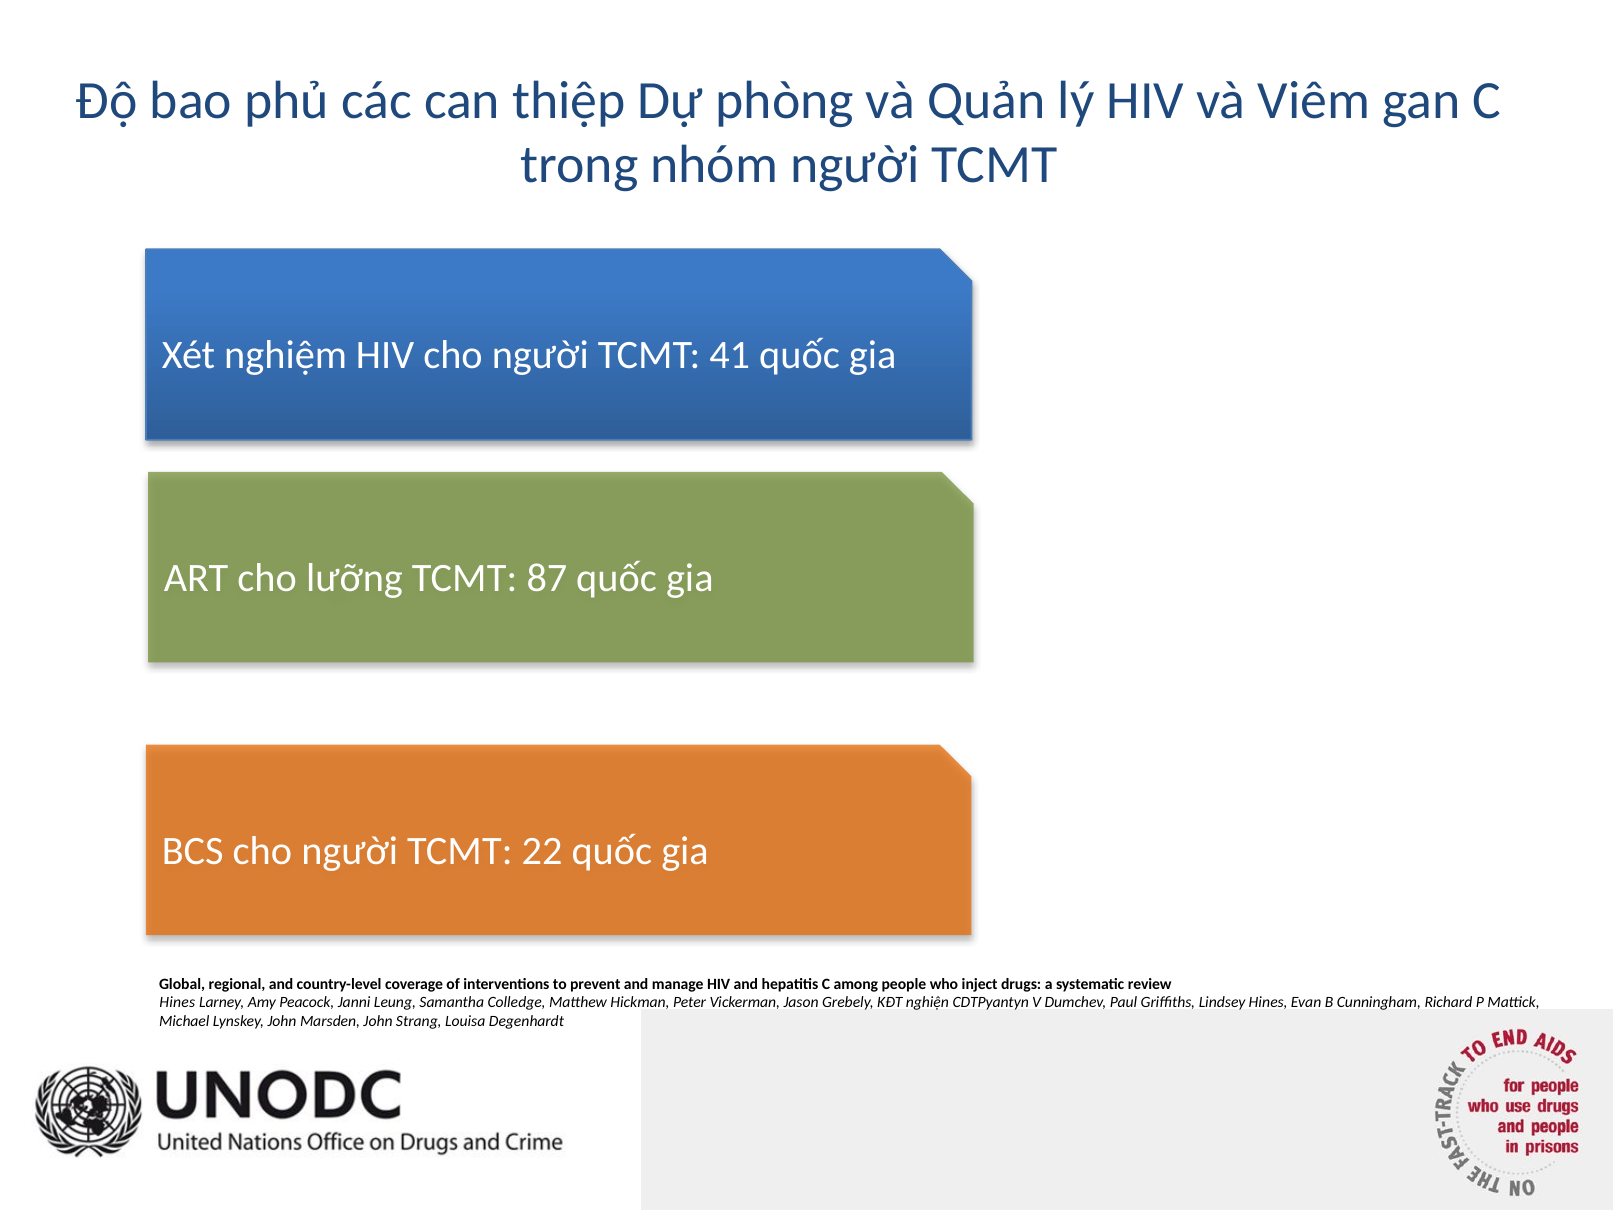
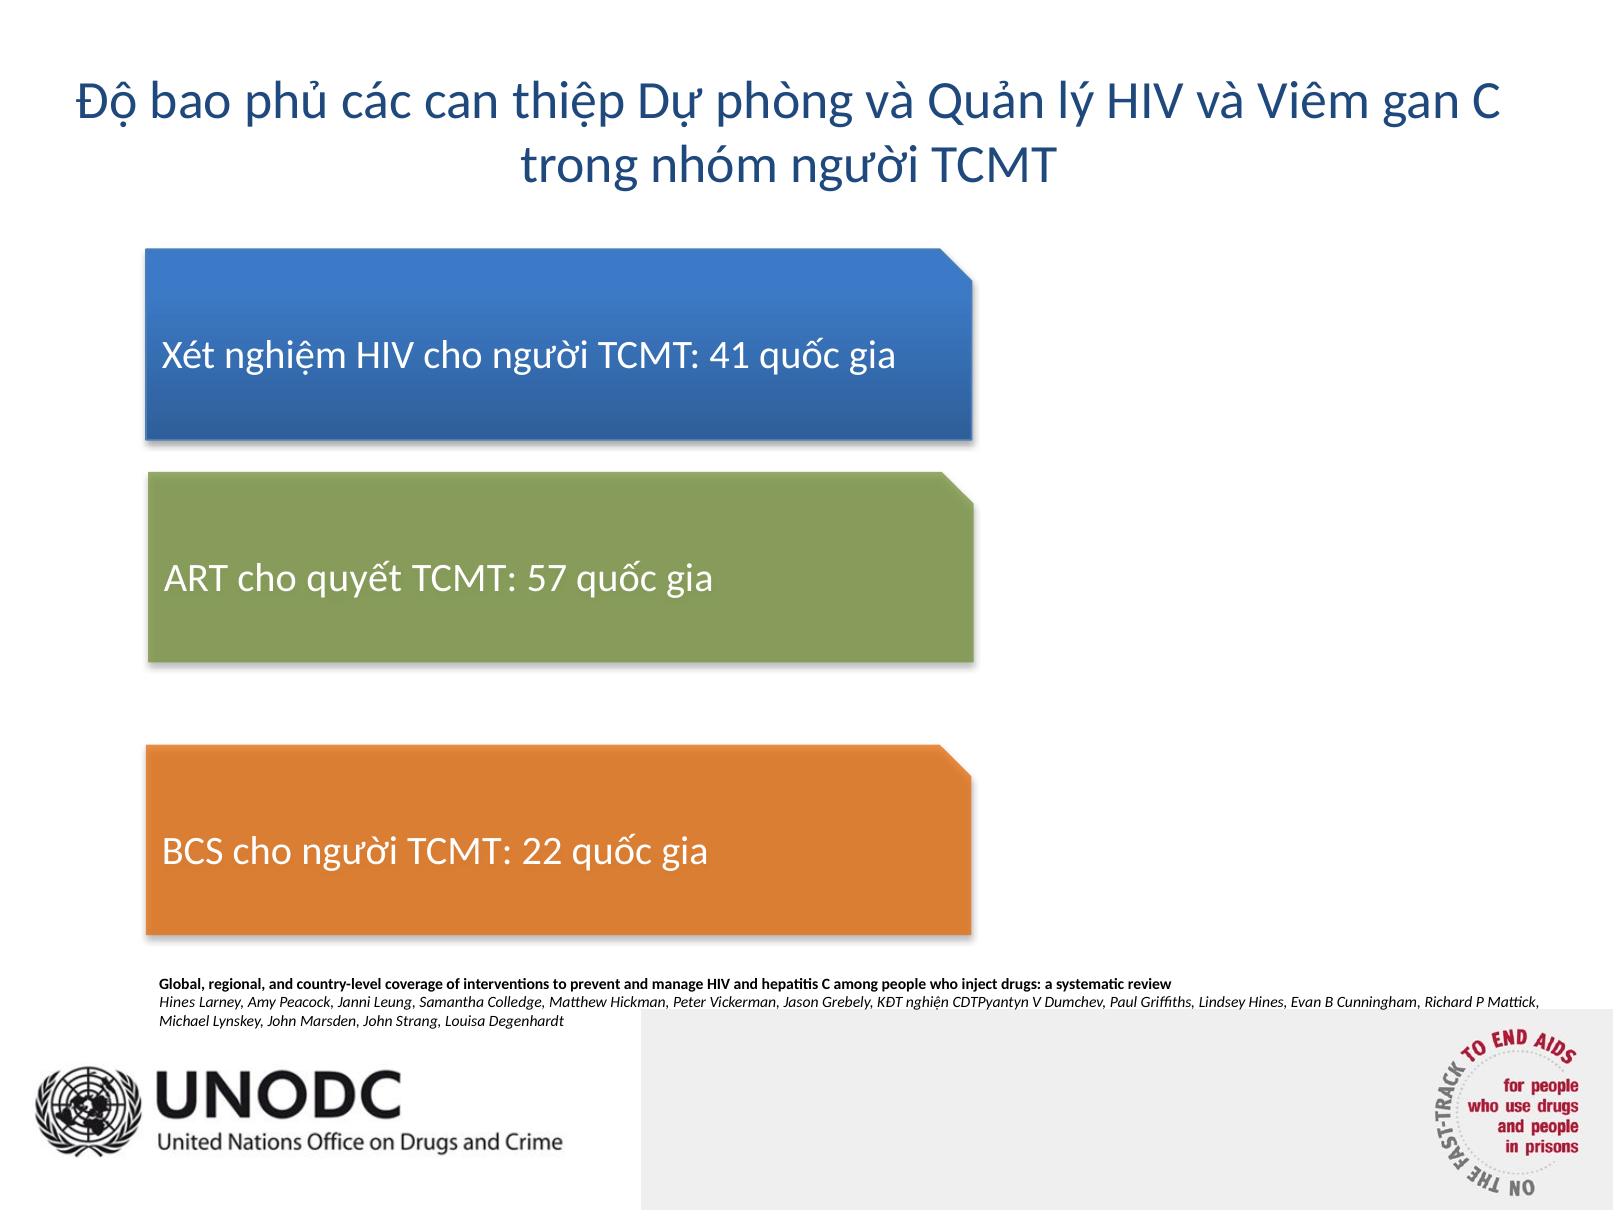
lưỡng: lưỡng -> quyết
87: 87 -> 57
